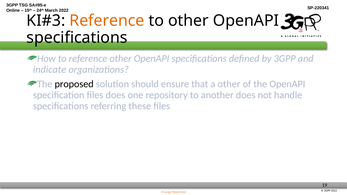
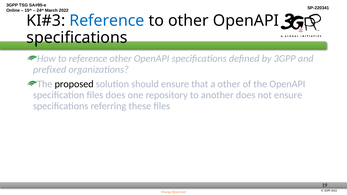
Reference at (107, 21) colour: orange -> blue
indicate: indicate -> prefixed
not handle: handle -> ensure
